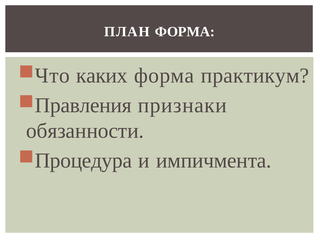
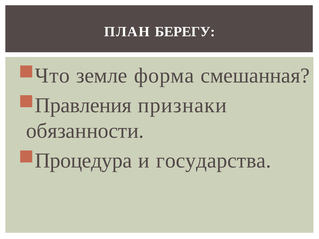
ПЛАН ФОРМА: ФОРМА -> БЕРЕГУ
каких: каких -> земле
практикум: практикум -> смешанная
импичмента: импичмента -> государства
